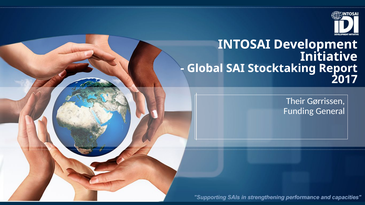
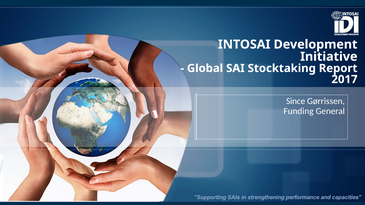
Their: Their -> Since
